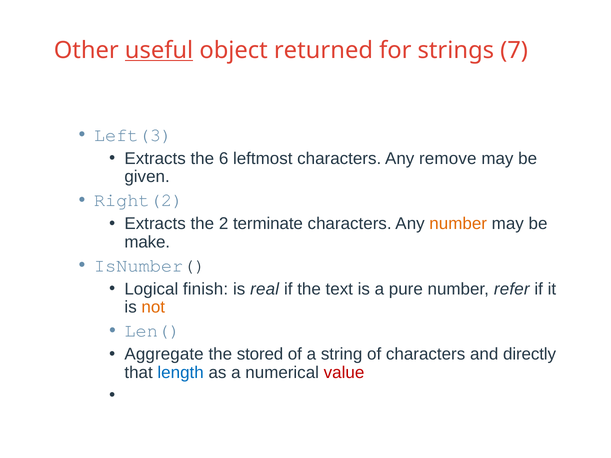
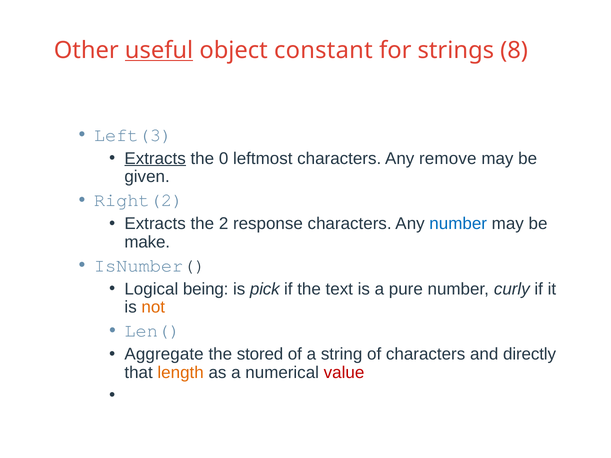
returned: returned -> constant
7: 7 -> 8
Extracts at (155, 158) underline: none -> present
6: 6 -> 0
terminate: terminate -> response
number at (458, 224) colour: orange -> blue
finish: finish -> being
real: real -> pick
refer: refer -> curly
length colour: blue -> orange
